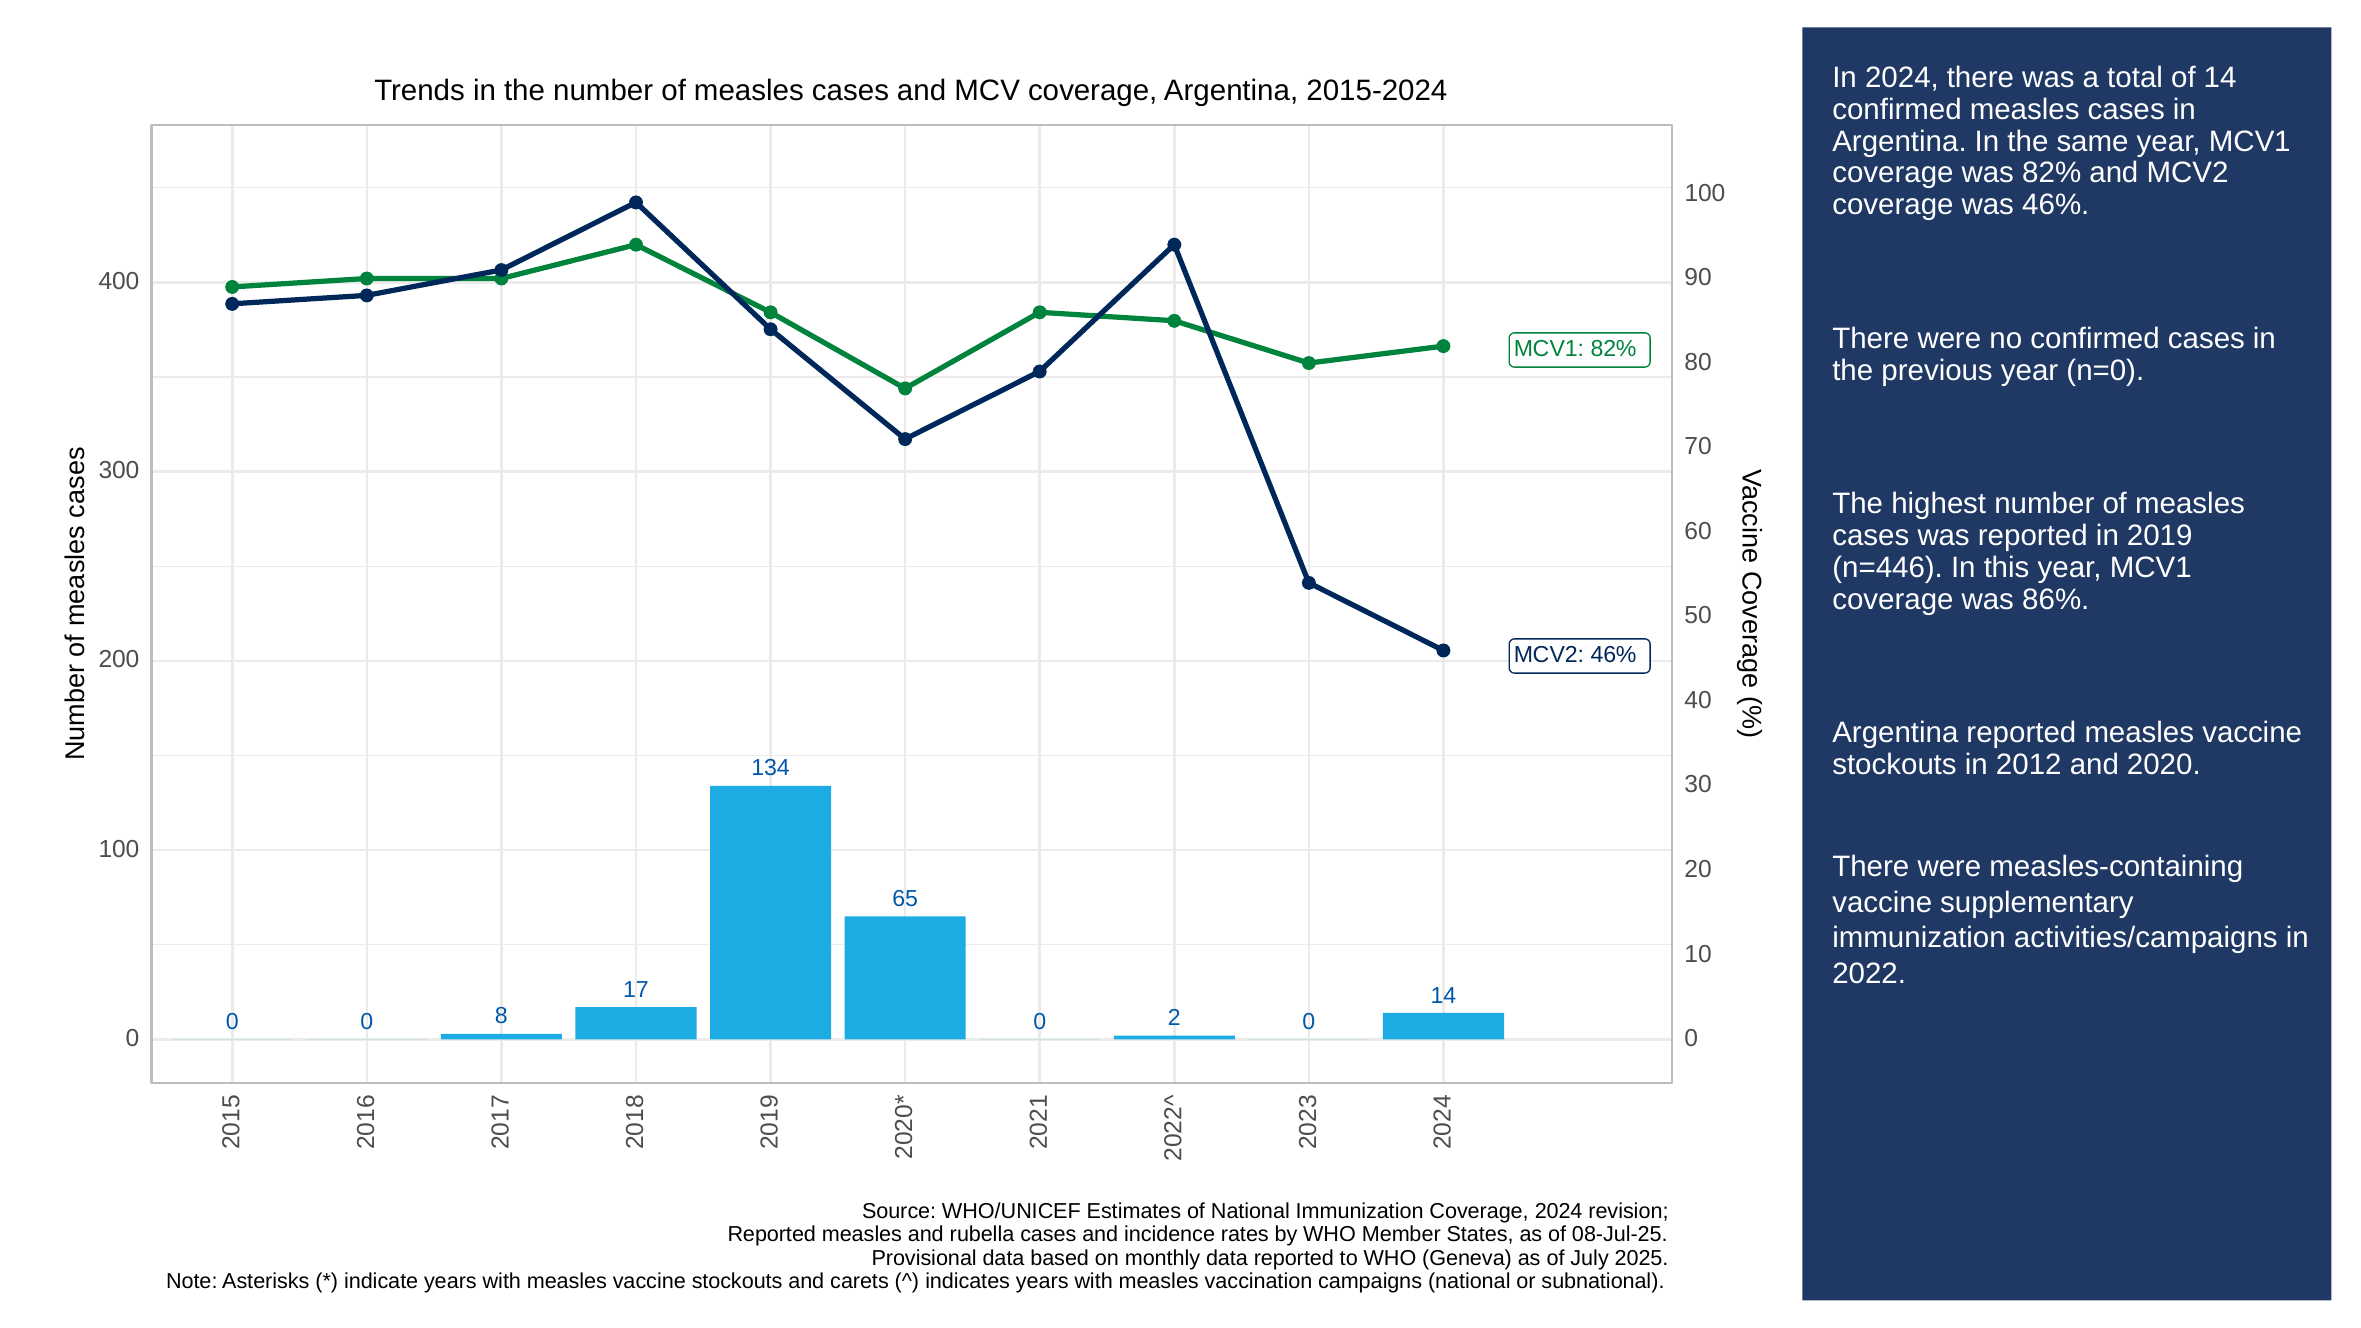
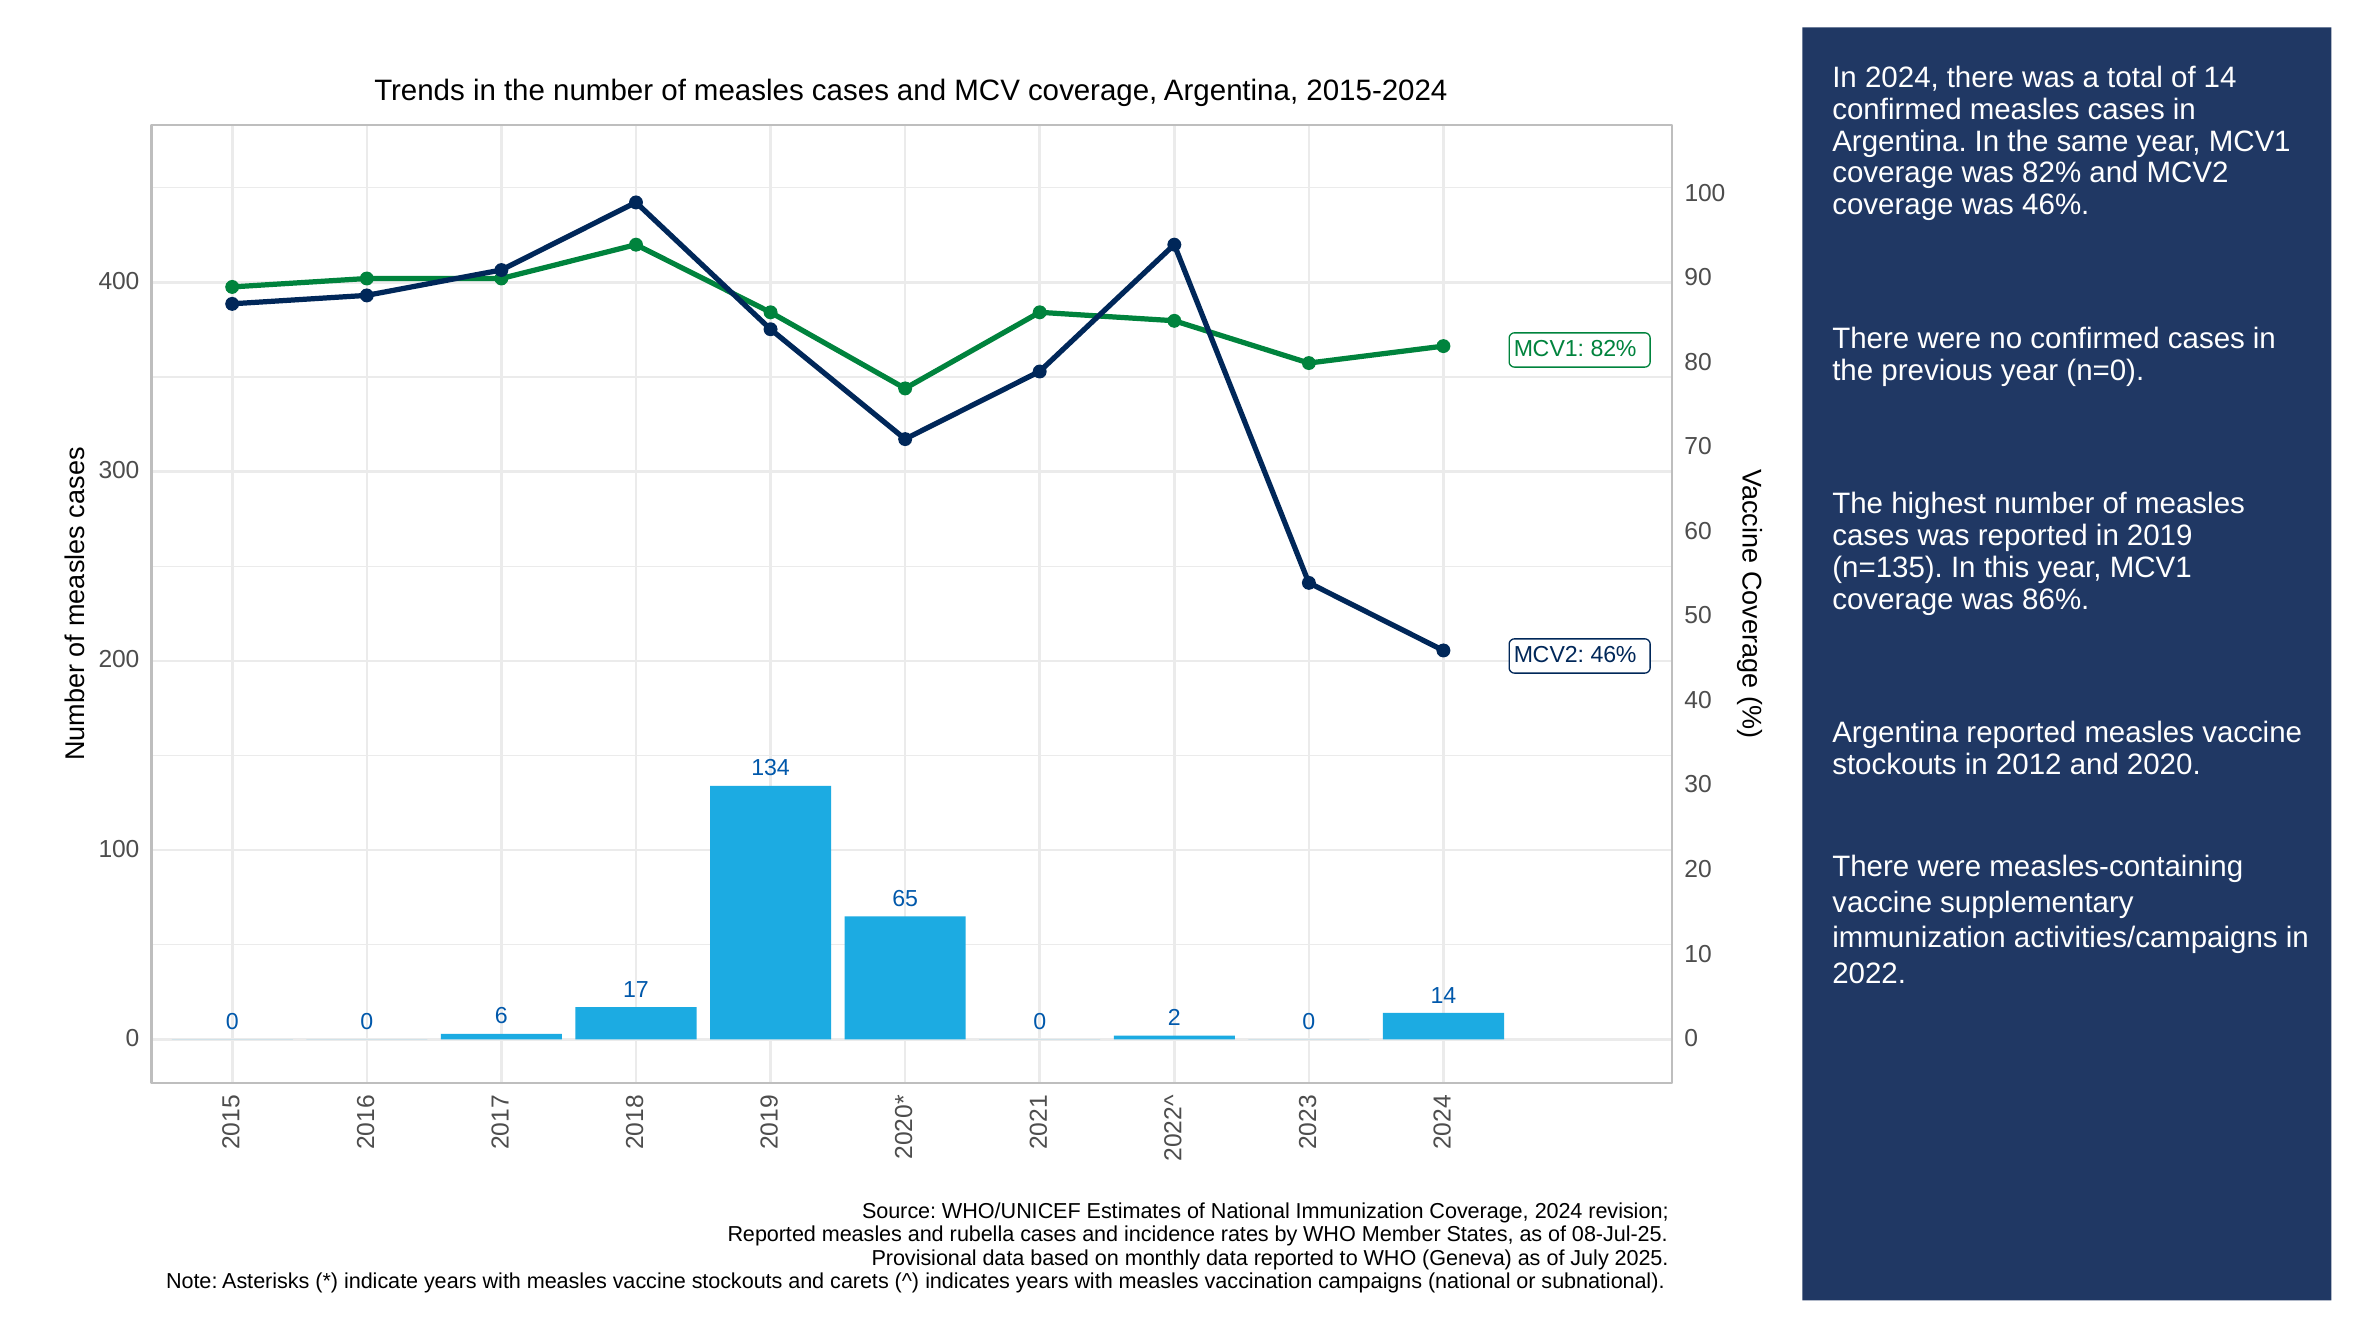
n=446: n=446 -> n=135
0 8: 8 -> 6
